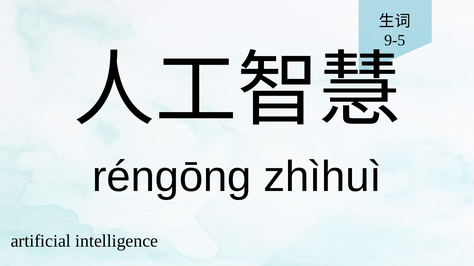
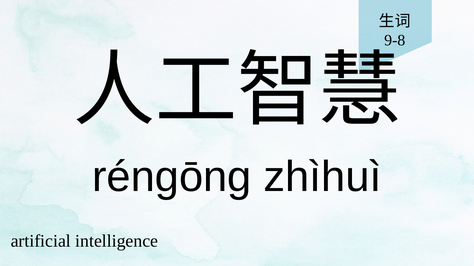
9-5: 9-5 -> 9-8
